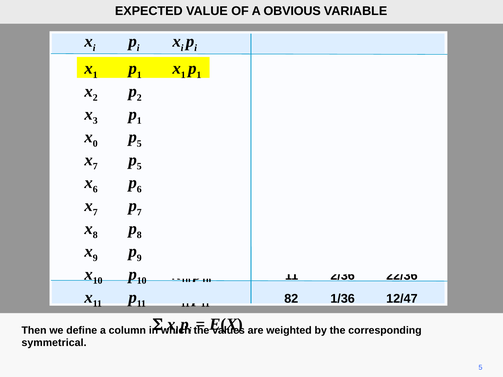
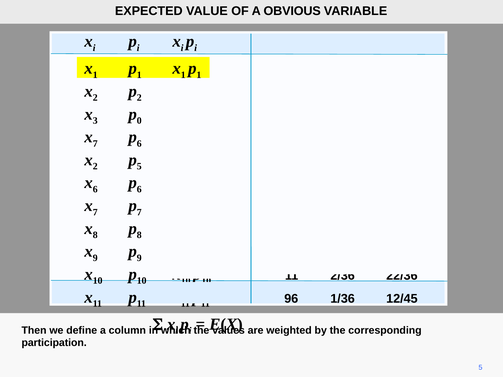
1 at (139, 121): 1 -> 0
0 at (95, 144): 0 -> 7
5 at (139, 144): 5 -> 6
7 at (95, 167): 7 -> 2
82: 82 -> 96
12/47: 12/47 -> 12/45
symmetrical: symmetrical -> participation
